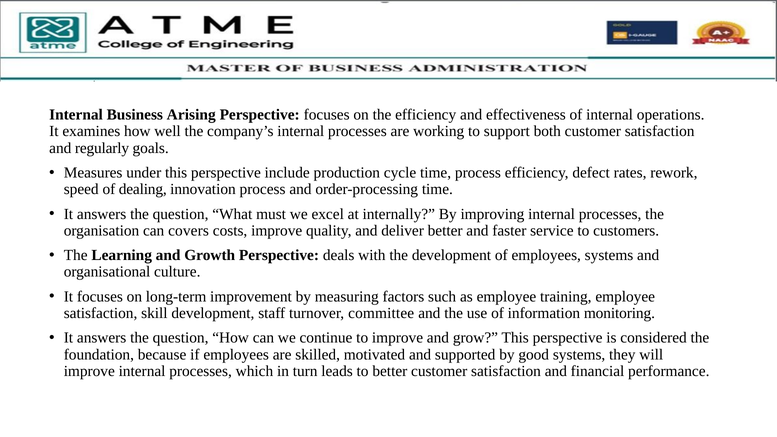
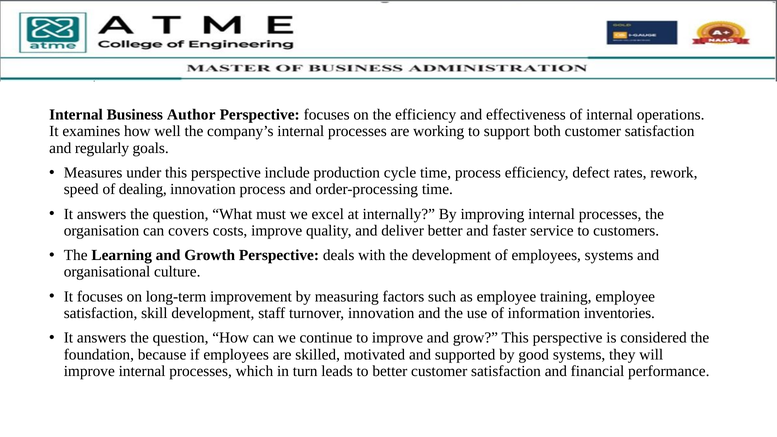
Arising: Arising -> Author
turnover committee: committee -> innovation
monitoring: monitoring -> inventories
